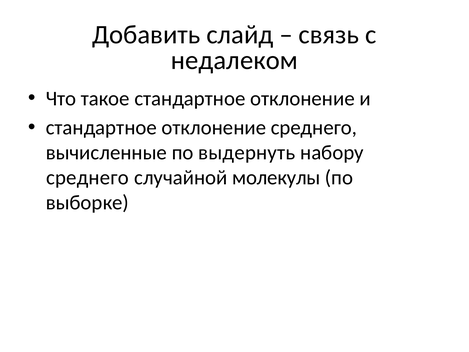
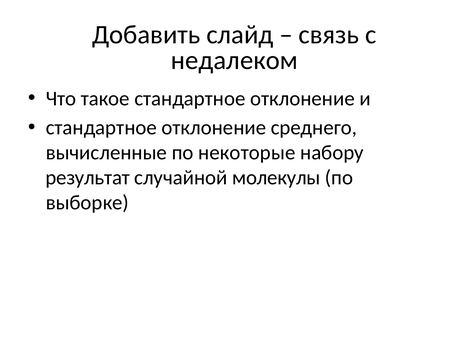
выдернуть: выдернуть -> некоторые
среднего at (87, 178): среднего -> результат
